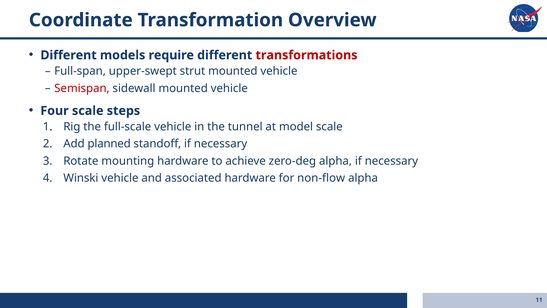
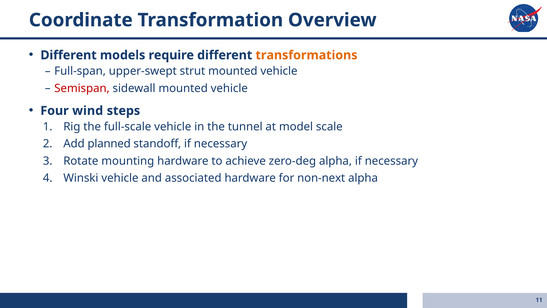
transformations colour: red -> orange
Four scale: scale -> wind
non-flow: non-flow -> non-next
